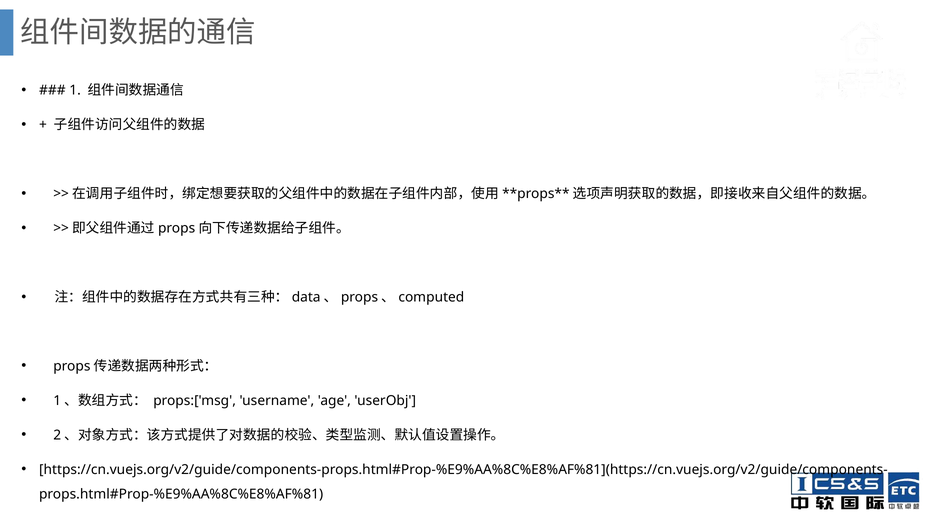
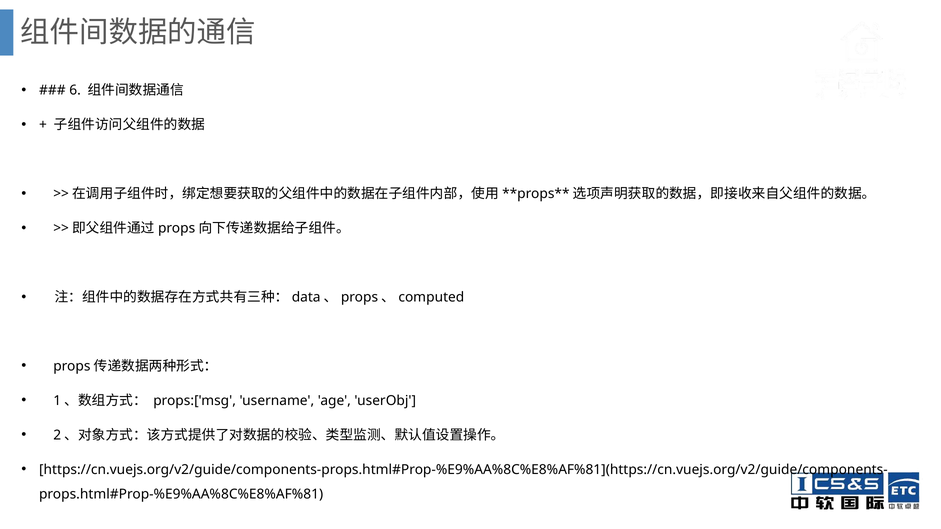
1: 1 -> 6
